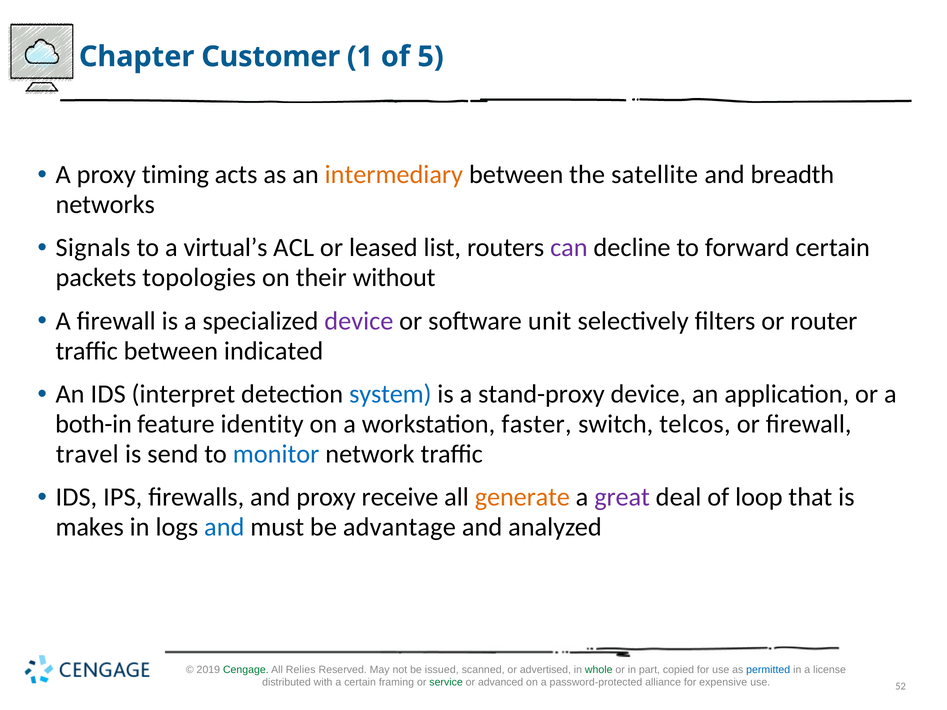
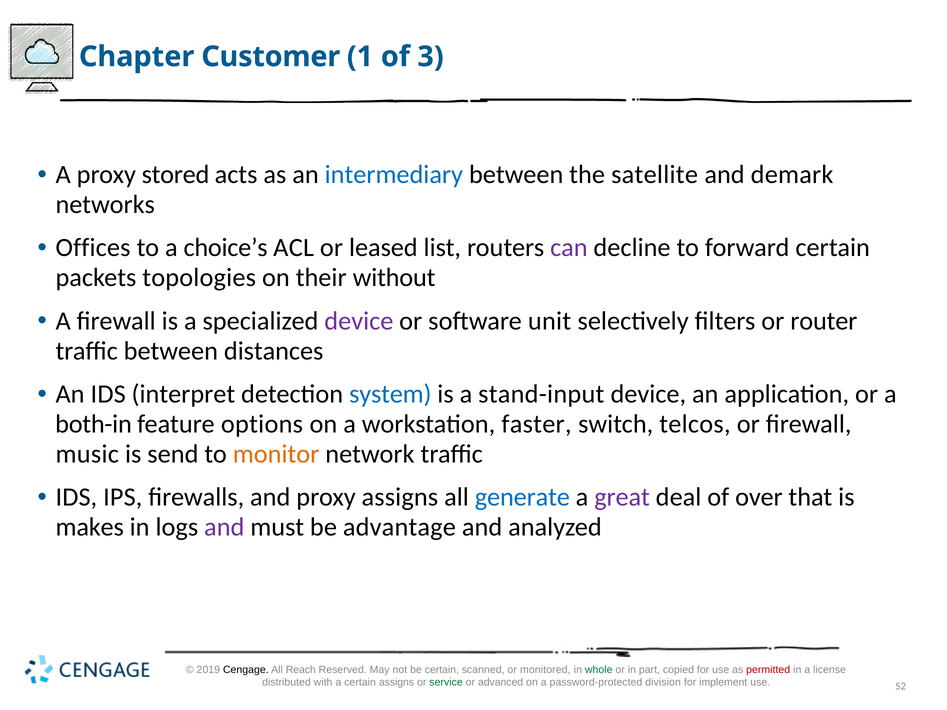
5: 5 -> 3
timing: timing -> stored
intermediary colour: orange -> blue
breadth: breadth -> demark
Signals: Signals -> Offices
virtual’s: virtual’s -> choice’s
indicated: indicated -> distances
stand-proxy: stand-proxy -> stand-input
identity: identity -> options
travel: travel -> music
monitor colour: blue -> orange
proxy receive: receive -> assigns
generate colour: orange -> blue
loop: loop -> over
and at (224, 527) colour: blue -> purple
Cengage colour: green -> black
Relies: Relies -> Reach
be issued: issued -> certain
advertised: advertised -> monitored
permitted colour: blue -> red
certain framing: framing -> assigns
alliance: alliance -> division
expensive: expensive -> implement
